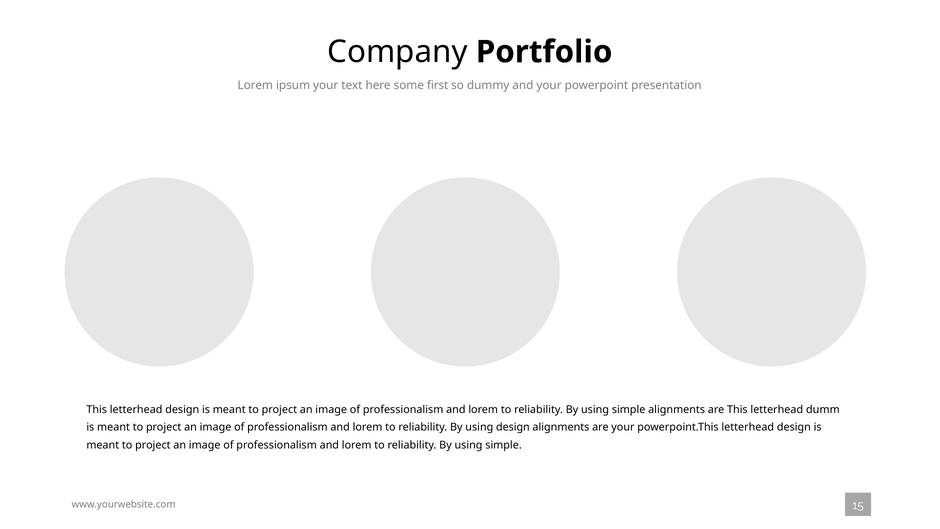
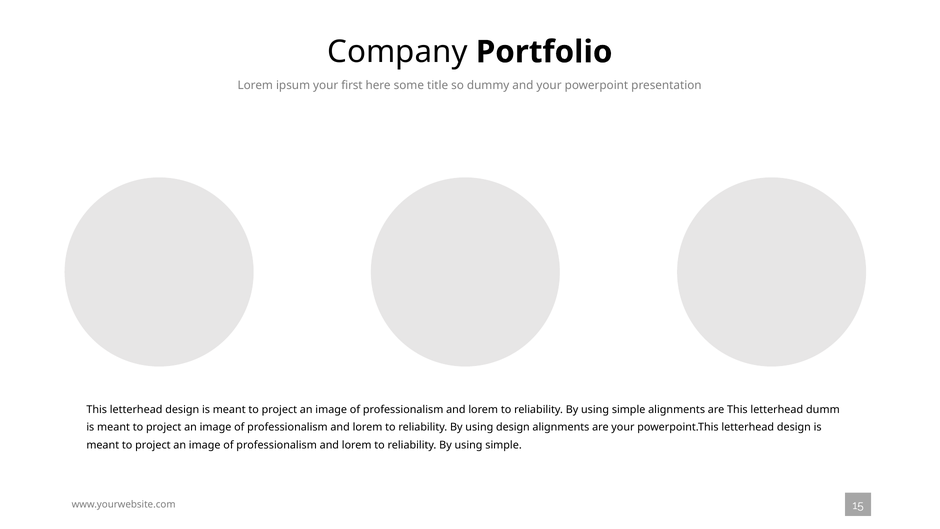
text: text -> first
first: first -> title
